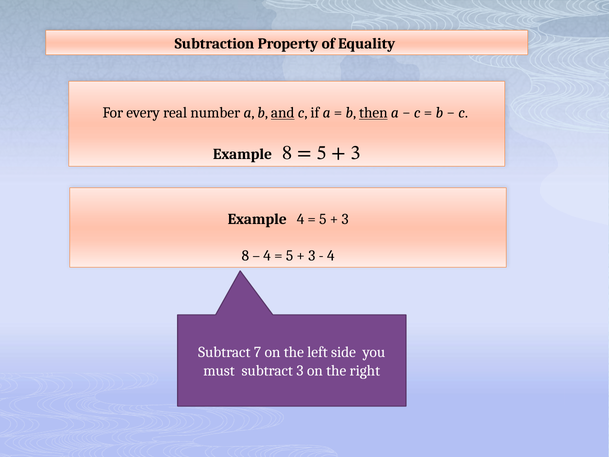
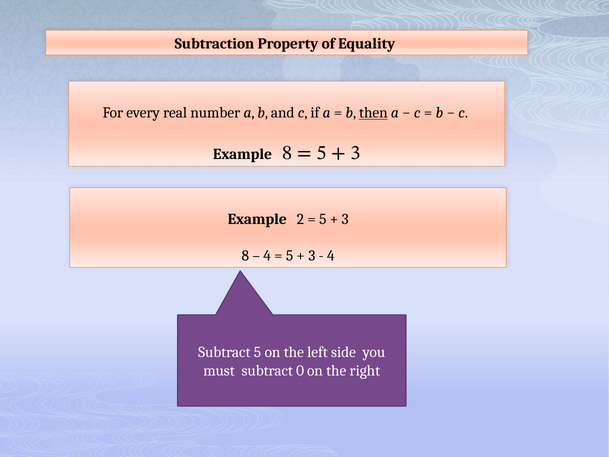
and underline: present -> none
Example 4: 4 -> 2
Subtract 7: 7 -> 5
subtract 3: 3 -> 0
